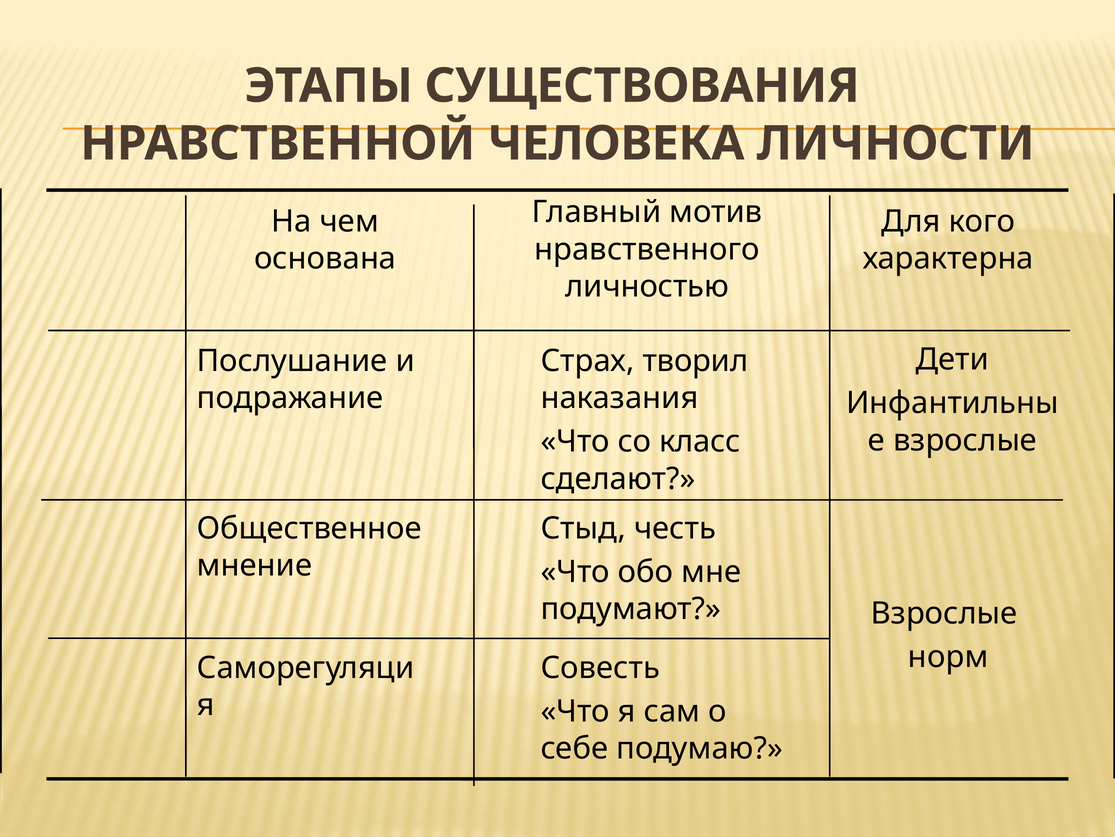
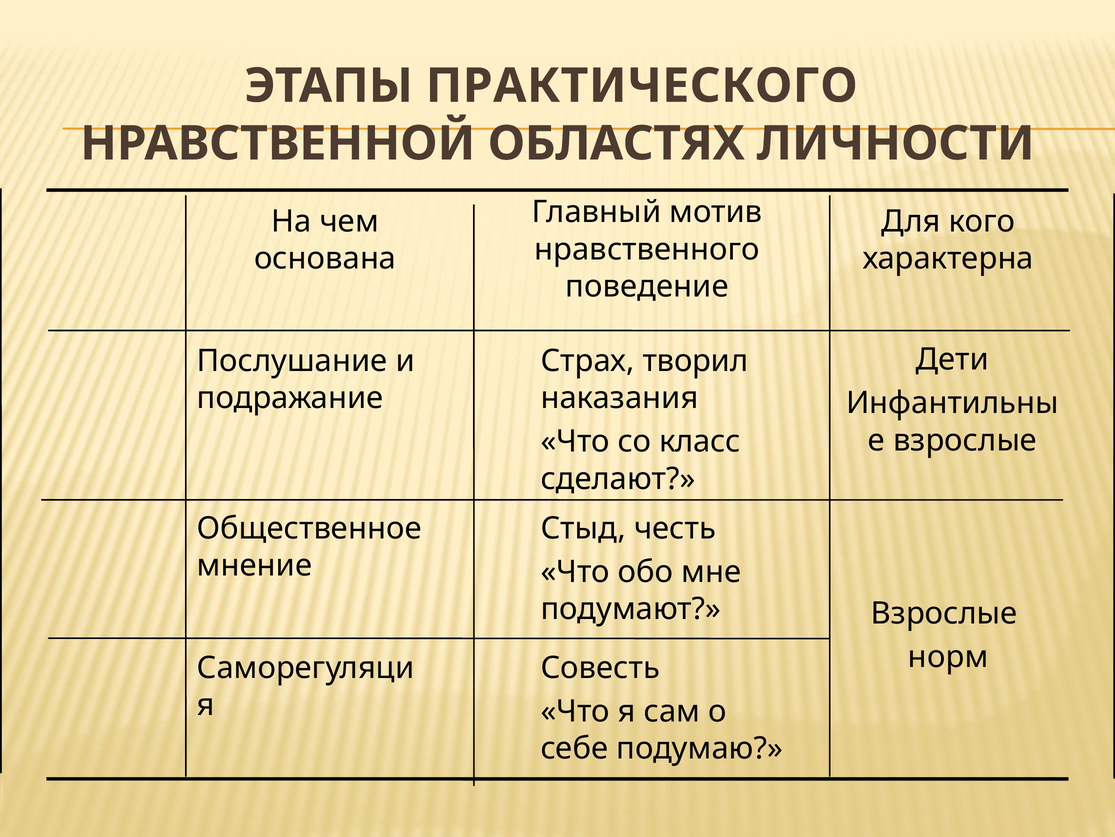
СУЩЕСТВОВАНИЯ: СУЩЕСТВОВАНИЯ -> ПРАКТИЧЕСКОГО
ЧЕЛОВЕКА: ЧЕЛОВЕКА -> ОБЛАСТЯХ
личностью: личностью -> поведение
